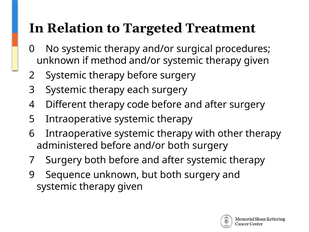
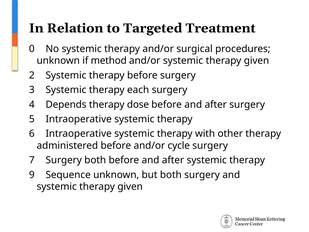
Different: Different -> Depends
code: code -> dose
and/or both: both -> cycle
